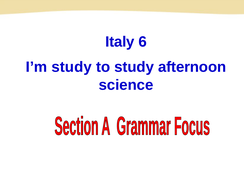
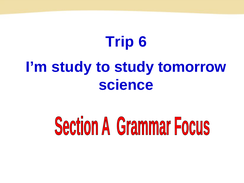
Italy: Italy -> Trip
afternoon: afternoon -> tomorrow
